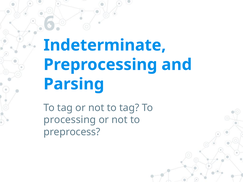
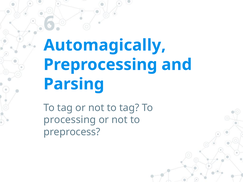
Indeterminate: Indeterminate -> Automagically
